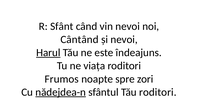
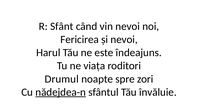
Cântând: Cântând -> Fericirea
Harul underline: present -> none
Frumos: Frumos -> Drumul
Tău roditori: roditori -> învăluie
